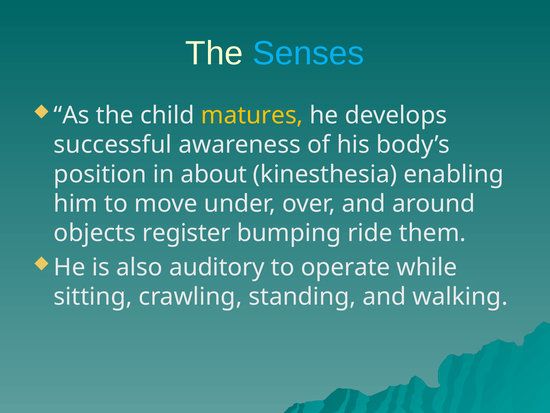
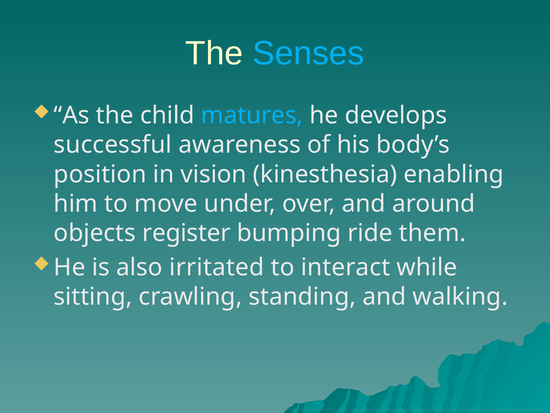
matures colour: yellow -> light blue
about: about -> vision
auditory: auditory -> irritated
operate: operate -> interact
